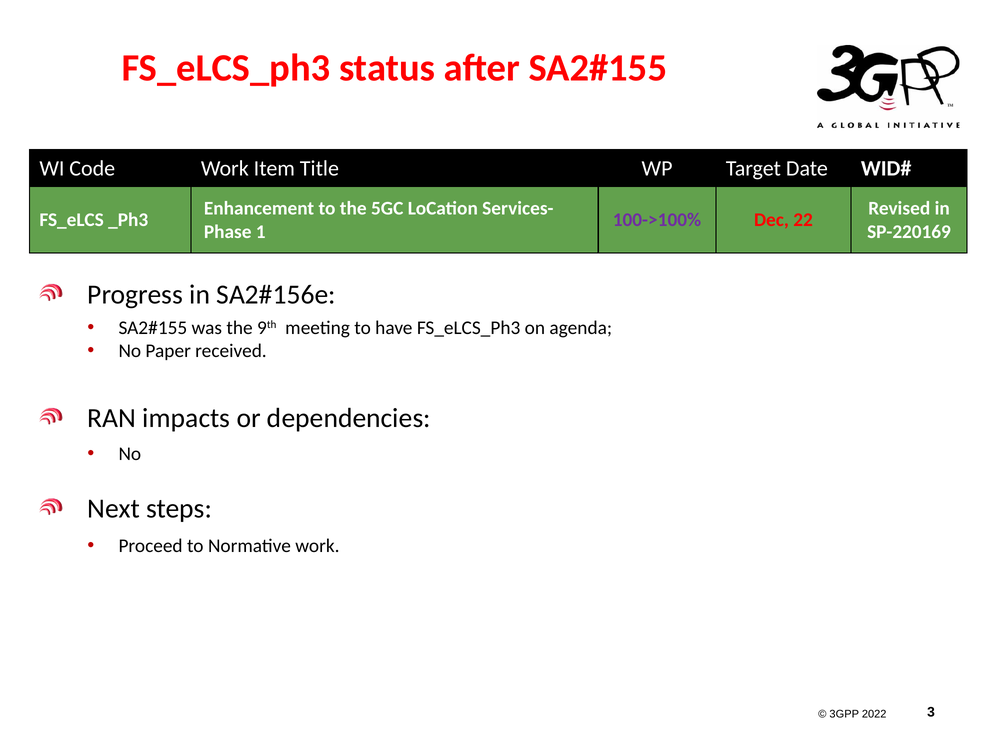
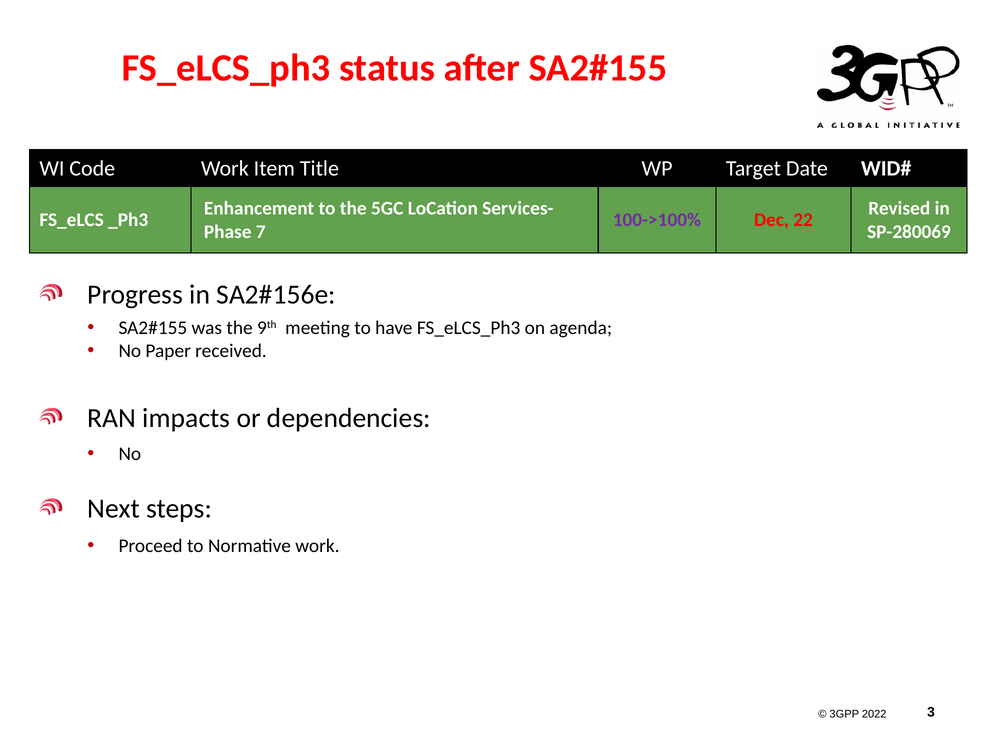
1: 1 -> 7
SP-220169: SP-220169 -> SP-280069
